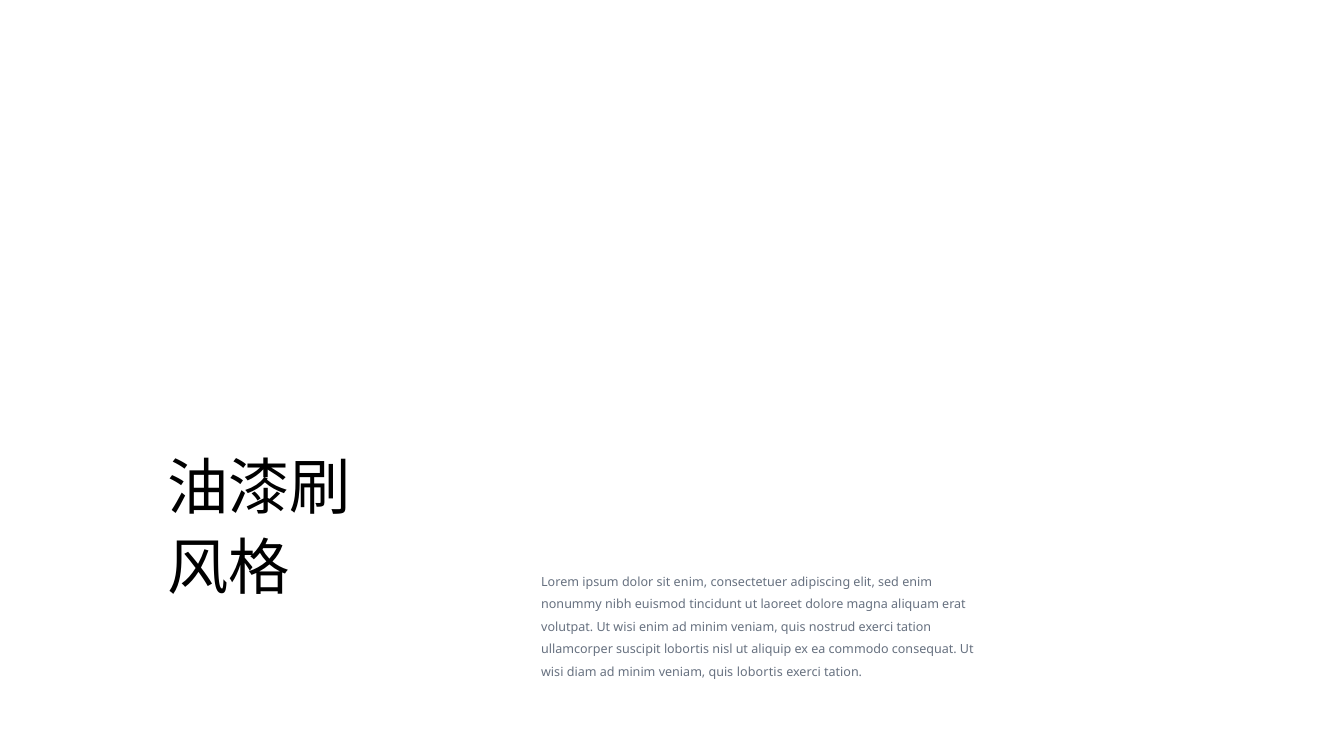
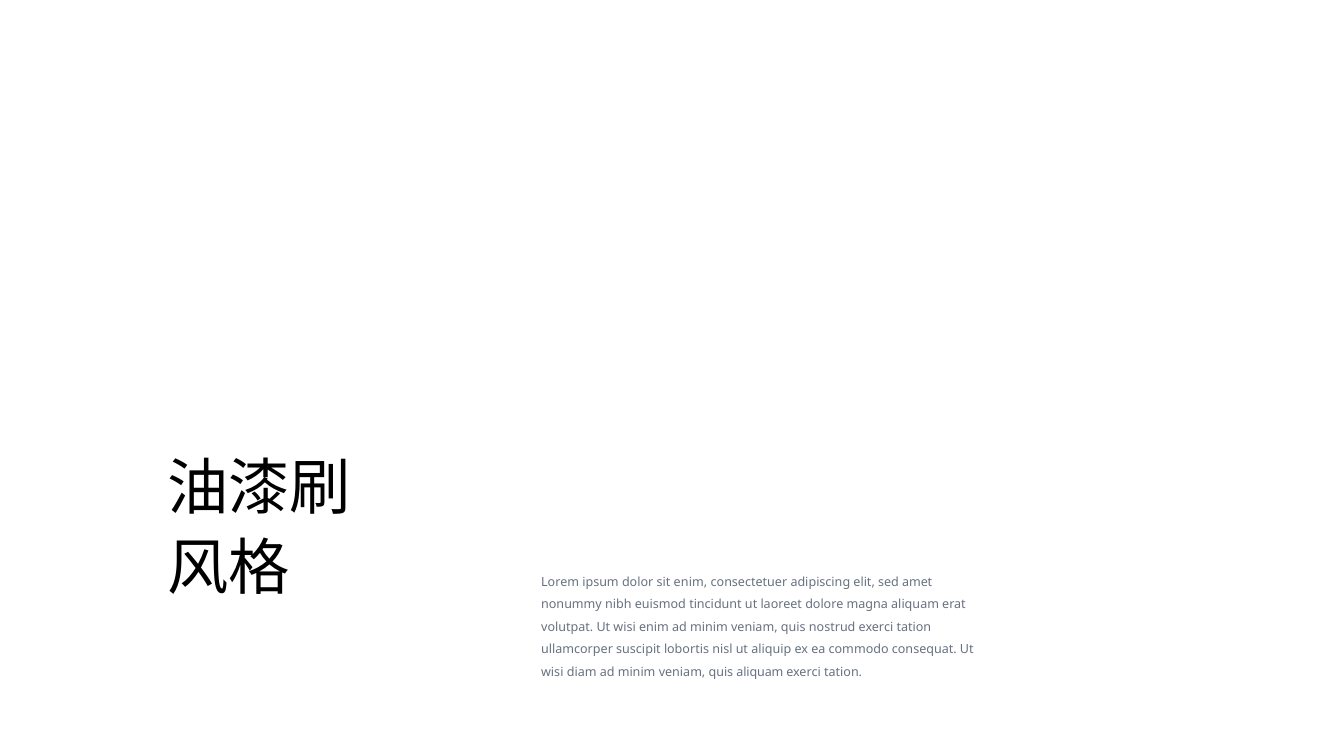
sed enim: enim -> amet
quis lobortis: lobortis -> aliquam
